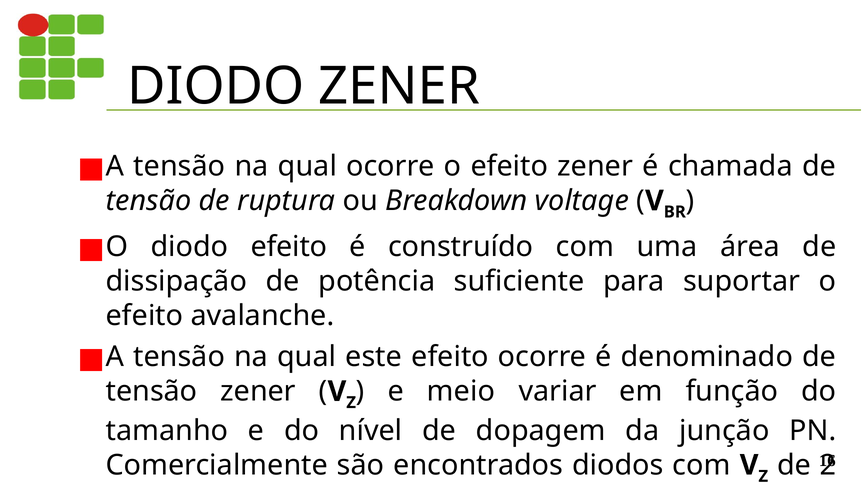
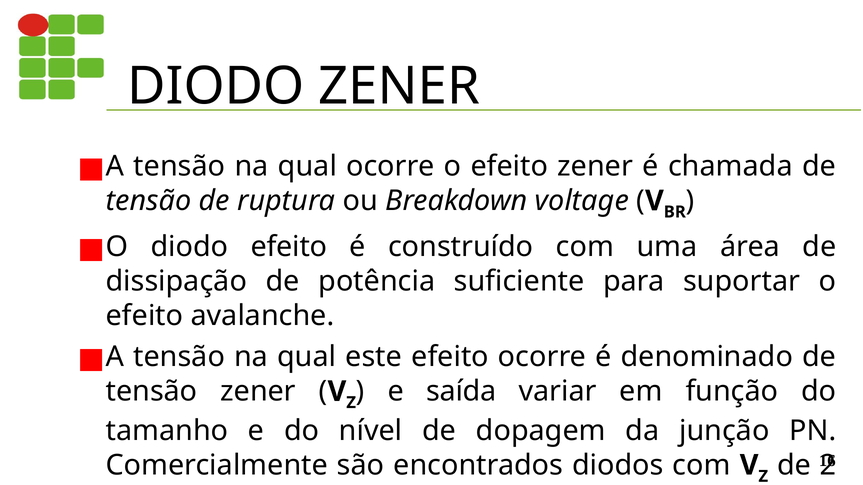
meio: meio -> saída
